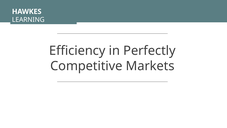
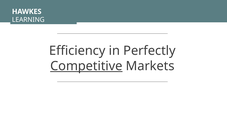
Competitive underline: none -> present
